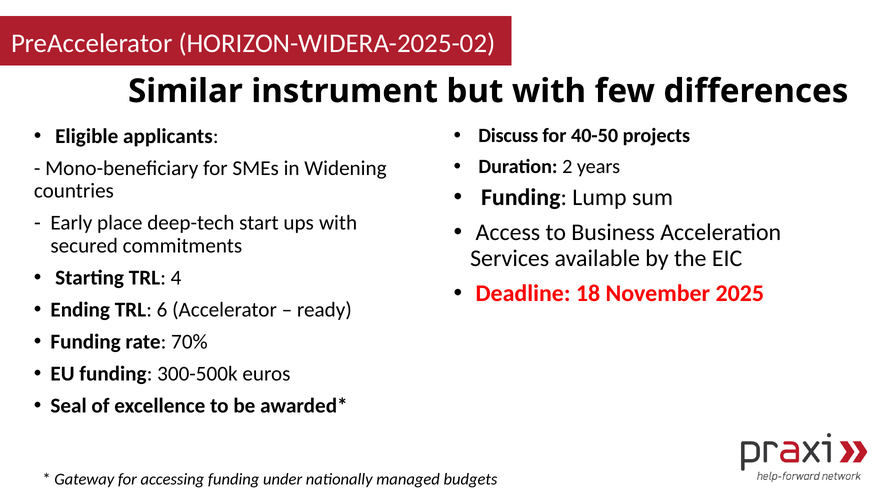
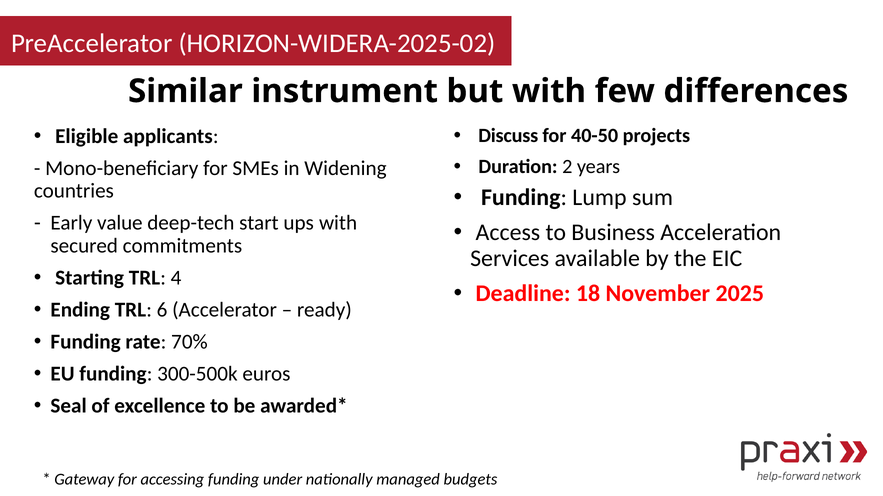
place: place -> value
